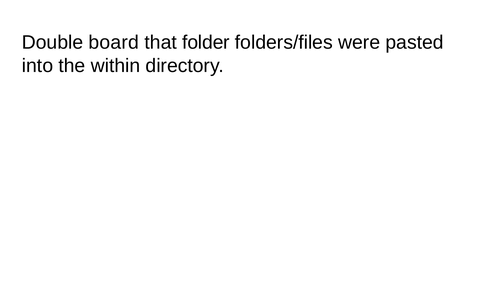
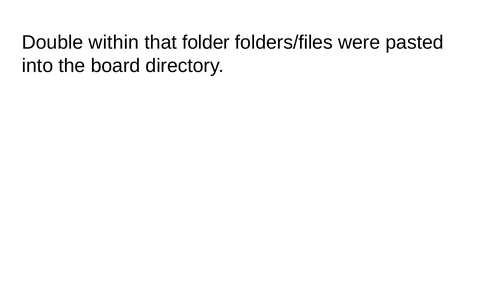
board: board -> within
within: within -> board
